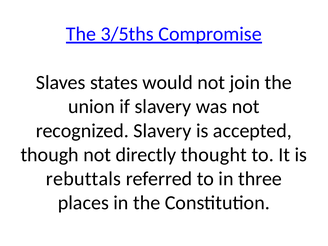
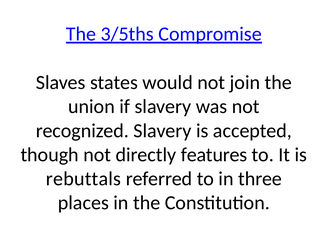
thought: thought -> features
